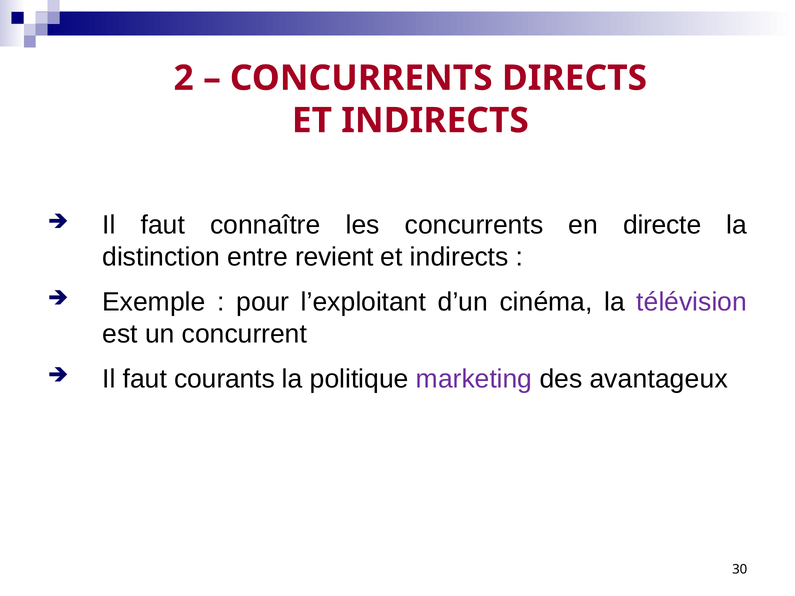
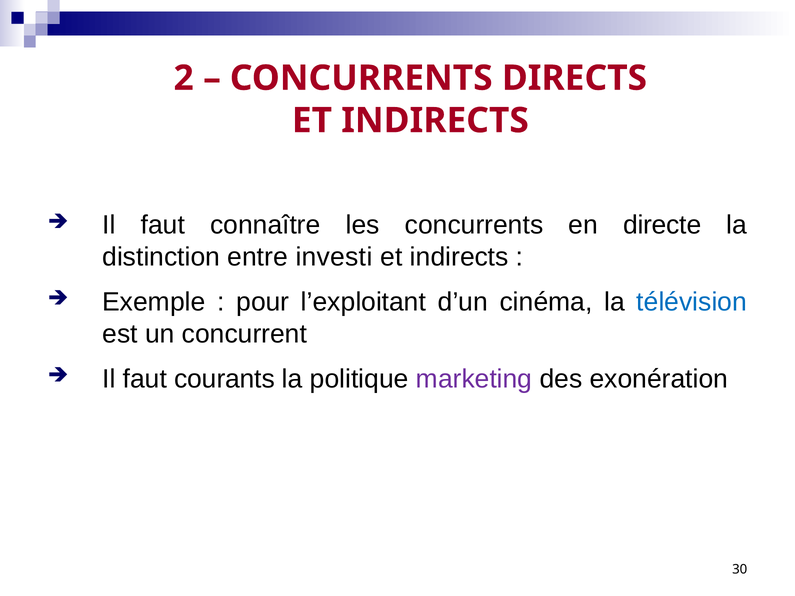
revient: revient -> investi
télévision colour: purple -> blue
avantageux: avantageux -> exonération
